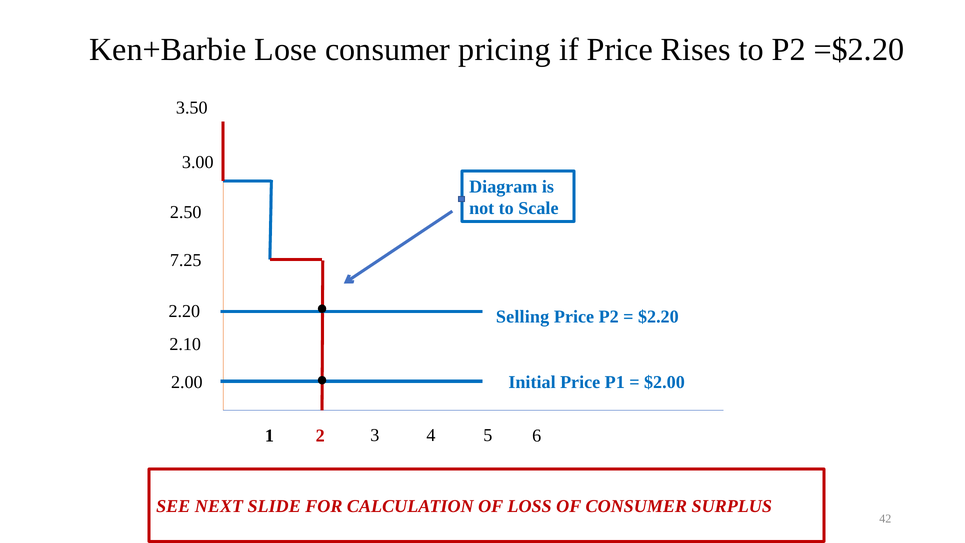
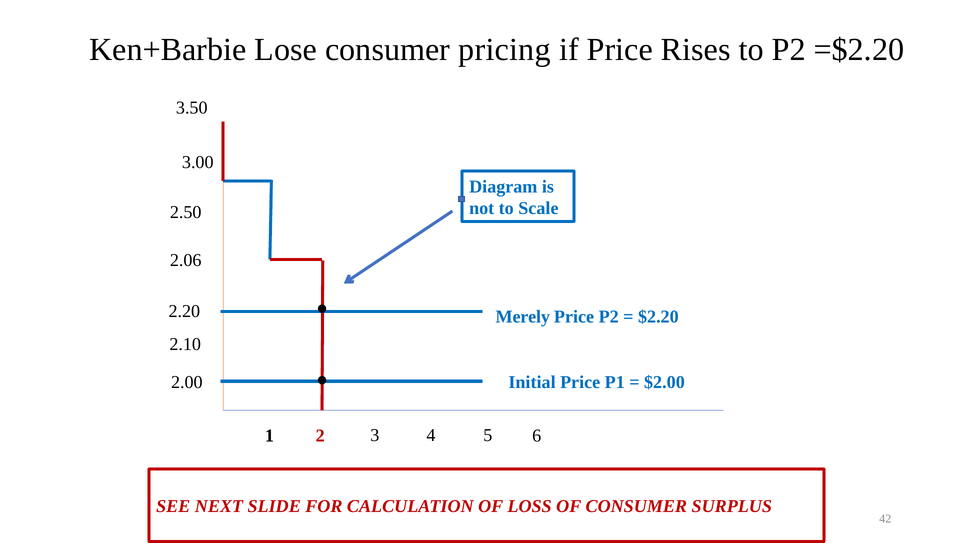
7.25: 7.25 -> 2.06
Selling: Selling -> Merely
